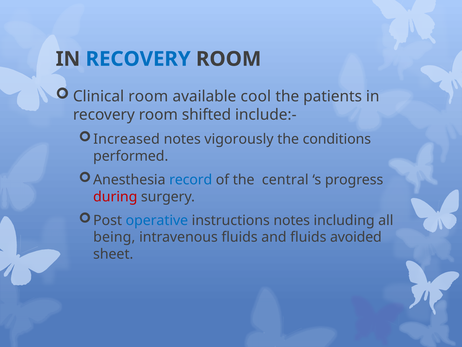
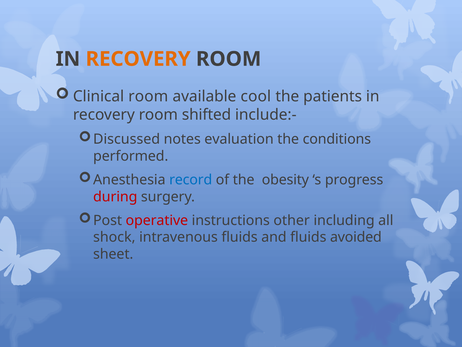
RECOVERY at (138, 59) colour: blue -> orange
Increased: Increased -> Discussed
vigorously: vigorously -> evaluation
central: central -> obesity
operative colour: blue -> red
instructions notes: notes -> other
being: being -> shock
